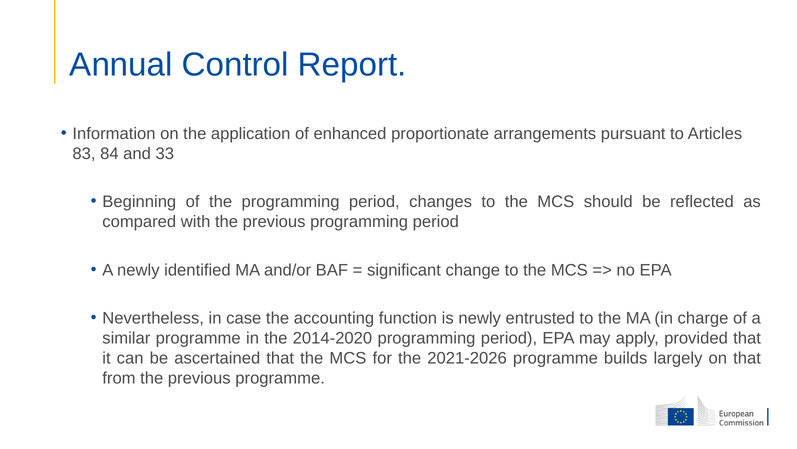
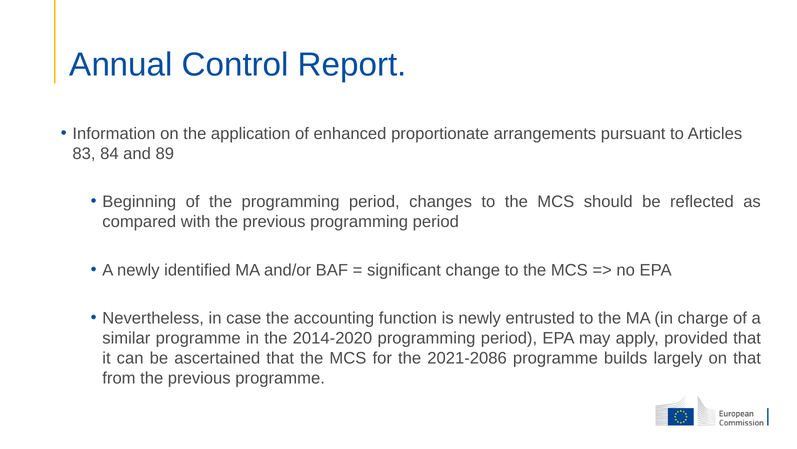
33: 33 -> 89
2021-2026: 2021-2026 -> 2021-2086
